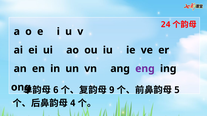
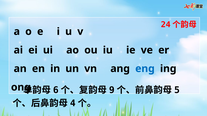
eng colour: purple -> blue
